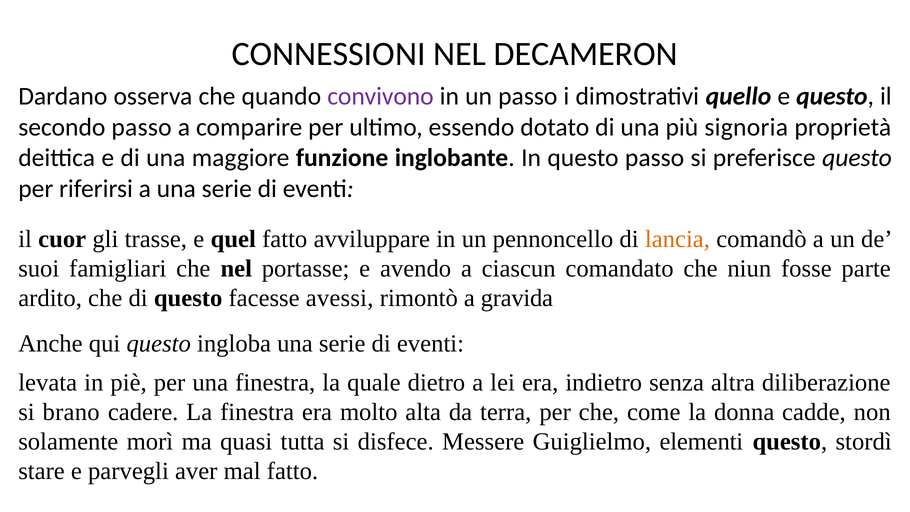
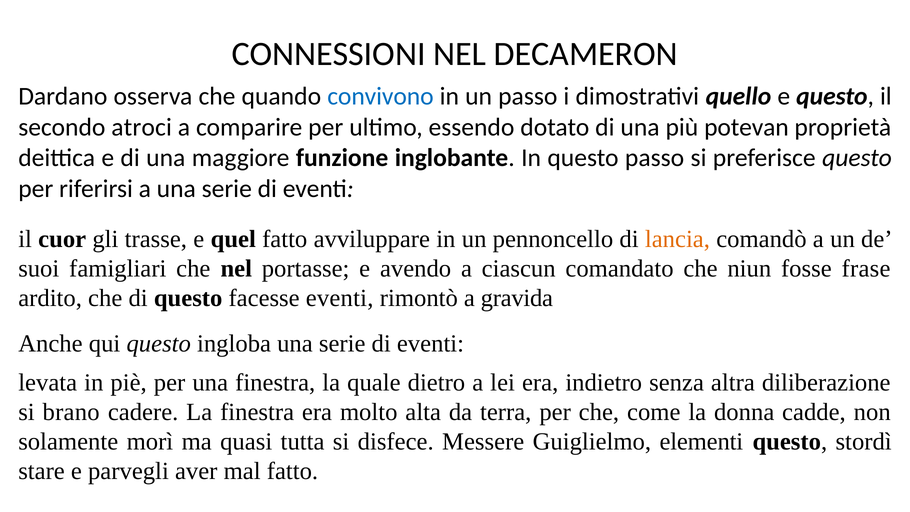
convivono colour: purple -> blue
secondo passo: passo -> atroci
signoria: signoria -> potevan
parte: parte -> frase
facesse avessi: avessi -> eventi
